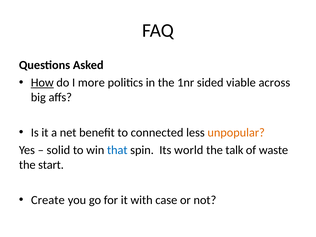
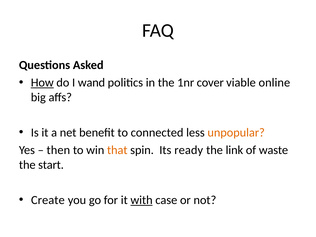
more: more -> wand
sided: sided -> cover
across: across -> online
solid: solid -> then
that colour: blue -> orange
world: world -> ready
talk: talk -> link
with underline: none -> present
